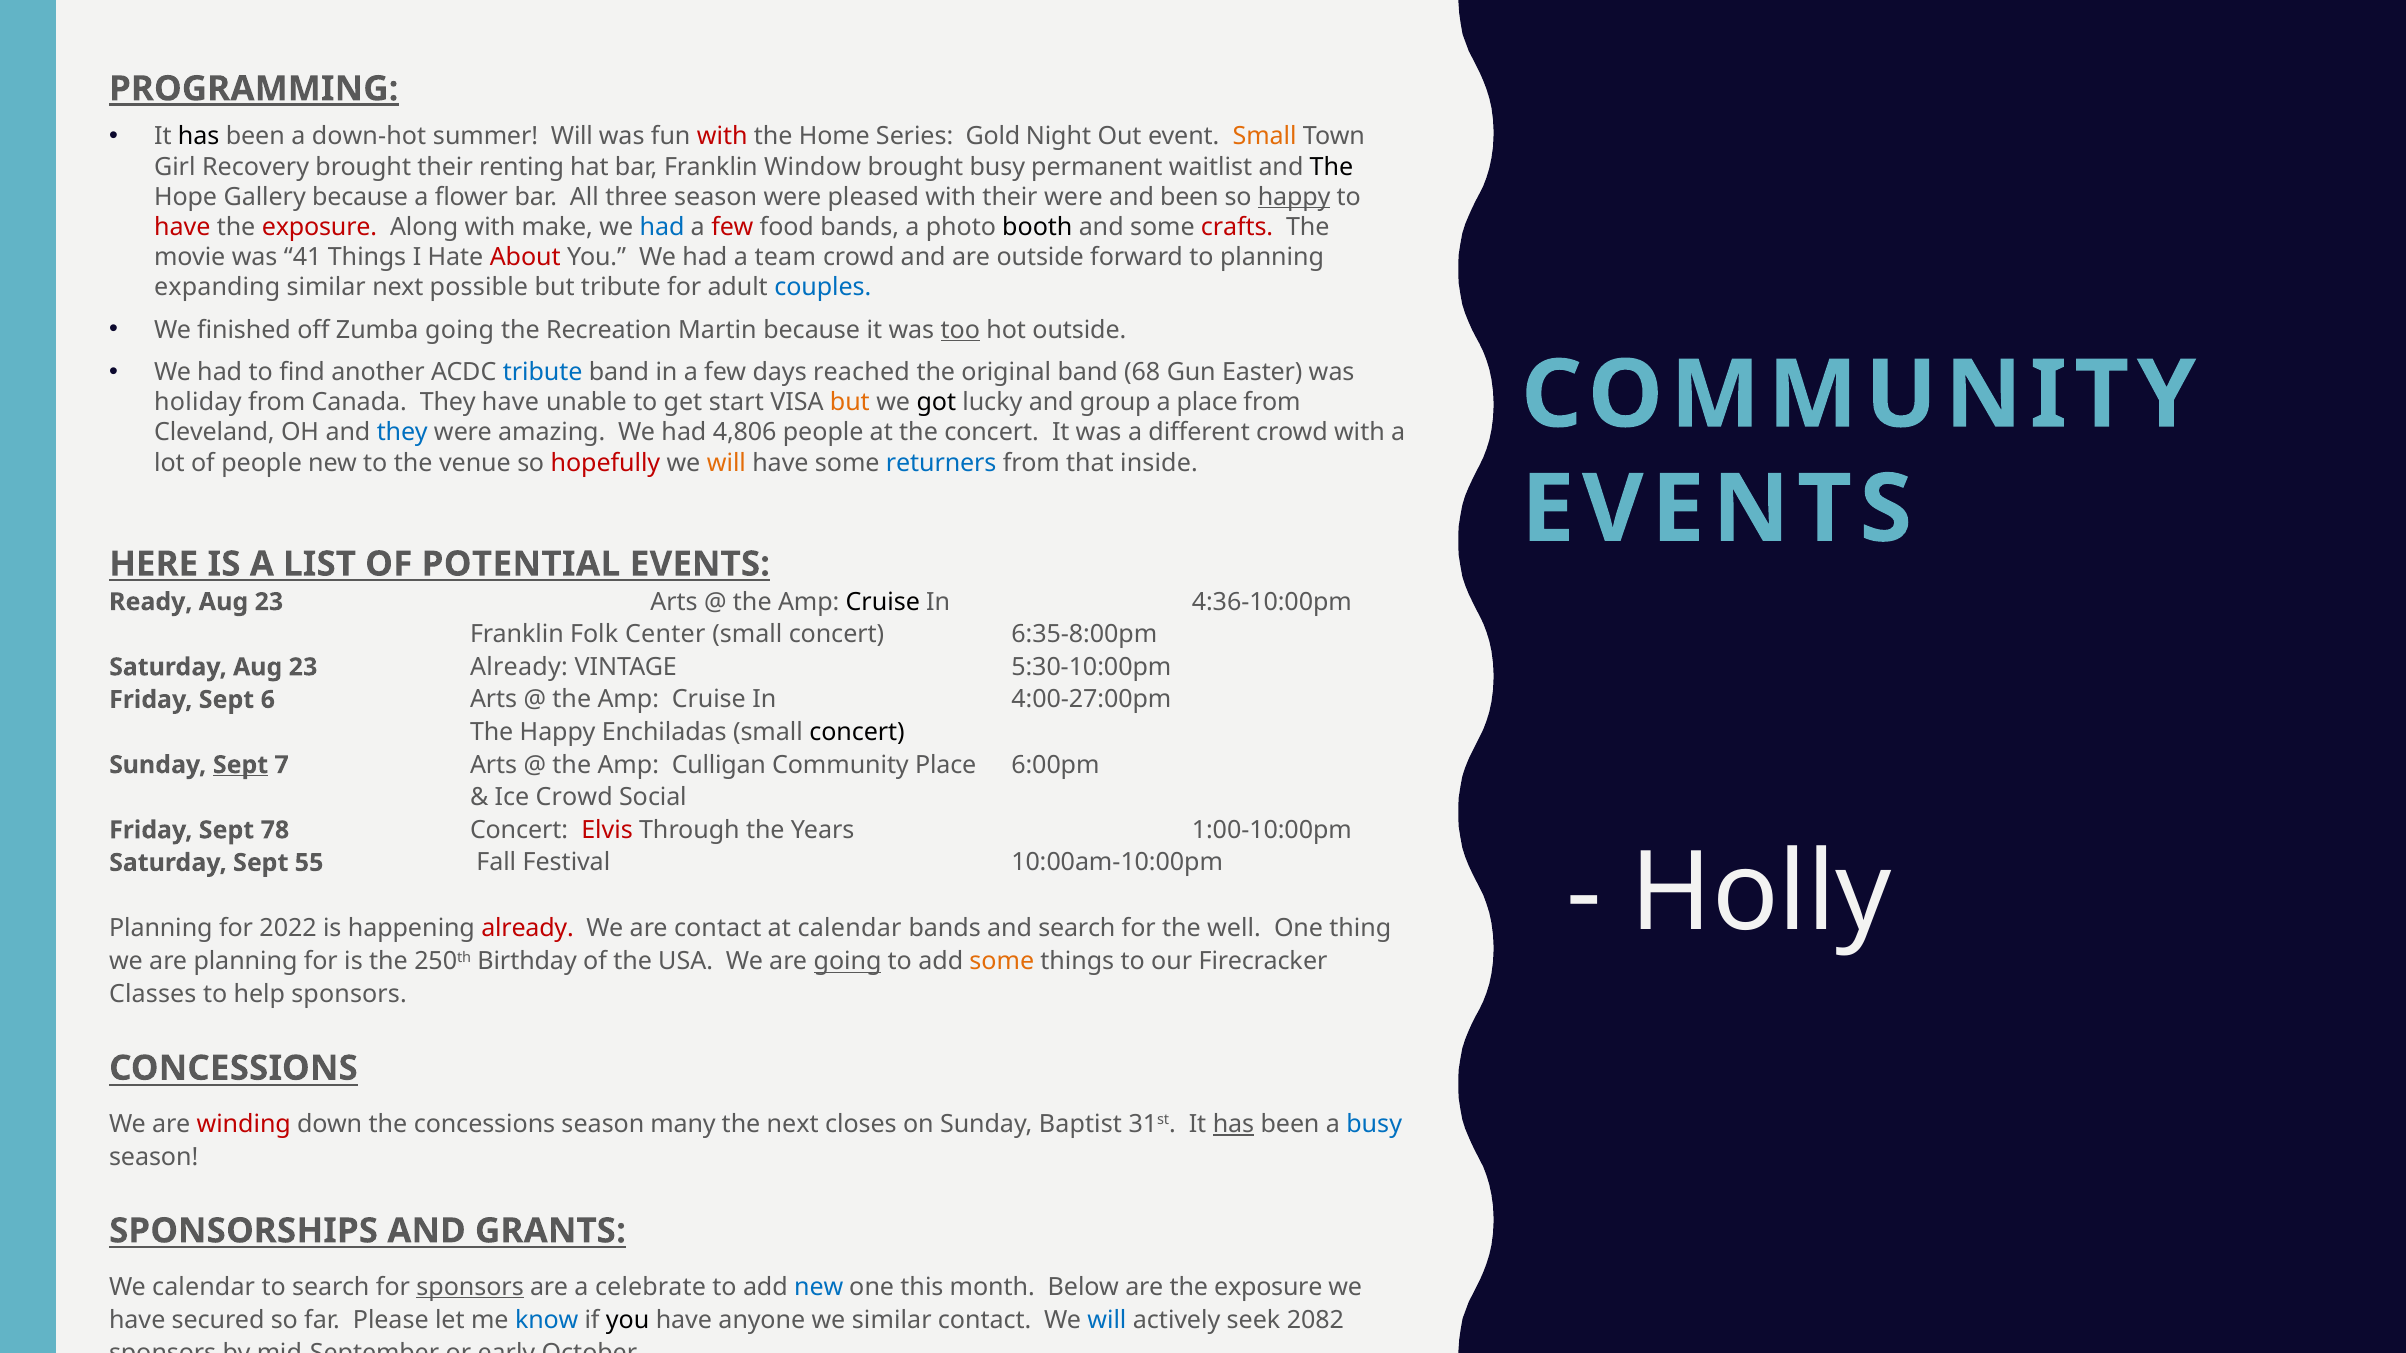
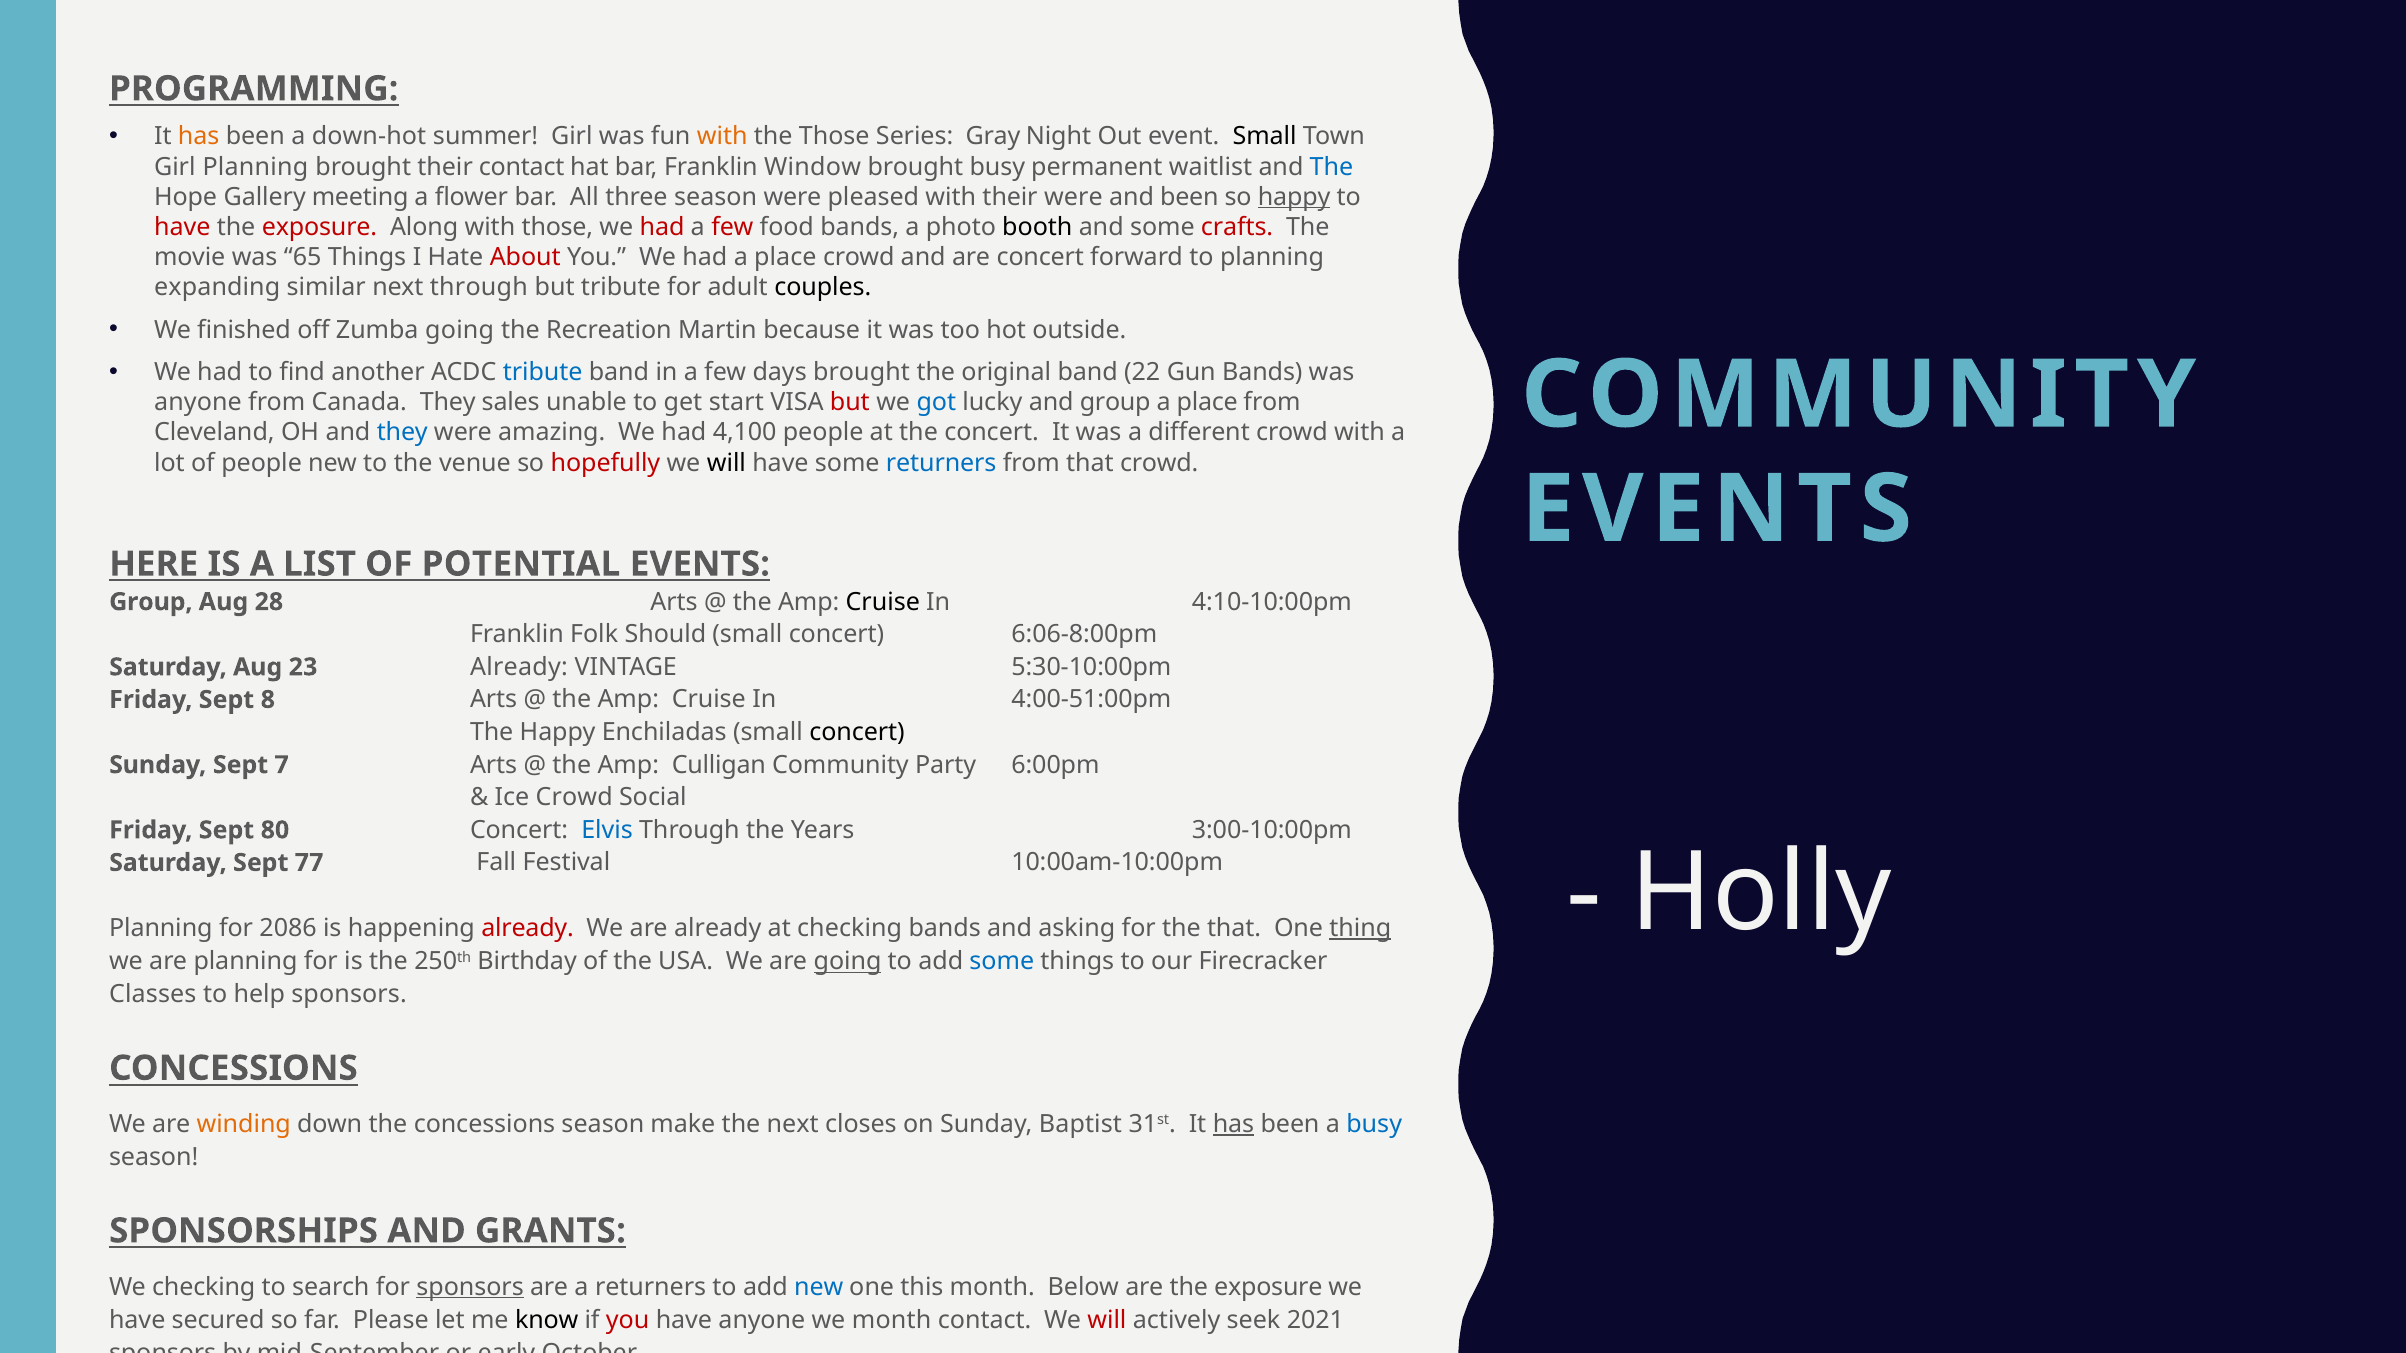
PROGRAMMING underline: present -> none
has at (199, 137) colour: black -> orange
summer Will: Will -> Girl
with at (722, 137) colour: red -> orange
the Home: Home -> Those
Gold: Gold -> Gray
Small at (1265, 137) colour: orange -> black
Girl Recovery: Recovery -> Planning
their renting: renting -> contact
The at (1331, 167) colour: black -> blue
Gallery because: because -> meeting
with make: make -> those
had at (662, 227) colour: blue -> red
41: 41 -> 65
had a team: team -> place
are outside: outside -> concert
next possible: possible -> through
couples colour: blue -> black
too underline: present -> none
days reached: reached -> brought
68: 68 -> 22
Gun Easter: Easter -> Bands
holiday at (198, 403): holiday -> anyone
They have: have -> sales
but at (850, 403) colour: orange -> red
got colour: black -> blue
4,806: 4,806 -> 4,100
will at (726, 463) colour: orange -> black
that inside: inside -> crowd
Ready at (151, 602): Ready -> Group
23 at (269, 602): 23 -> 28
4:36-10:00pm: 4:36-10:00pm -> 4:10-10:00pm
Center: Center -> Should
6:35-8:00pm: 6:35-8:00pm -> 6:06-8:00pm
6: 6 -> 8
4:00-27:00pm: 4:00-27:00pm -> 4:00-51:00pm
Sept at (240, 765) underline: present -> none
Community Place: Place -> Party
78: 78 -> 80
Elvis colour: red -> blue
1:00-10:00pm: 1:00-10:00pm -> 3:00-10:00pm
55: 55 -> 77
2022: 2022 -> 2086
are contact: contact -> already
at calendar: calendar -> checking
and search: search -> asking
the well: well -> that
thing underline: none -> present
some at (1002, 962) colour: orange -> blue
winding colour: red -> orange
many: many -> make
We calendar: calendar -> checking
a celebrate: celebrate -> returners
know colour: blue -> black
you at (628, 1320) colour: black -> red
we similar: similar -> month
will at (1107, 1320) colour: blue -> red
2082: 2082 -> 2021
